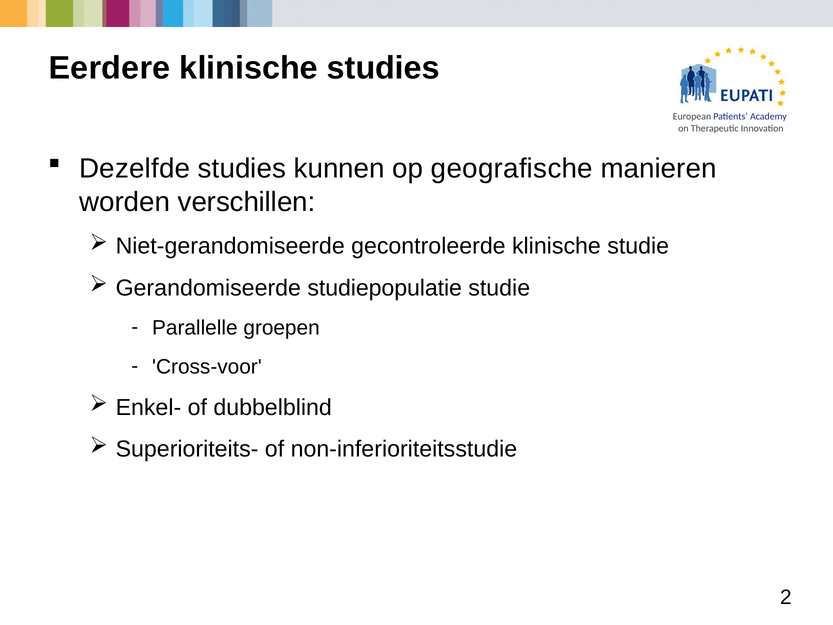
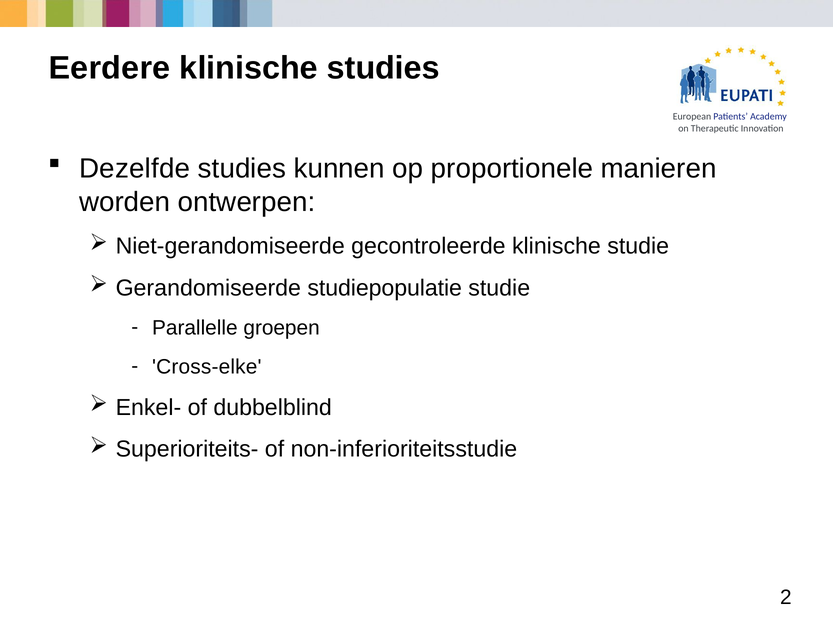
geografische: geografische -> proportionele
verschillen: verschillen -> ontwerpen
Cross-voor: Cross-voor -> Cross-elke
